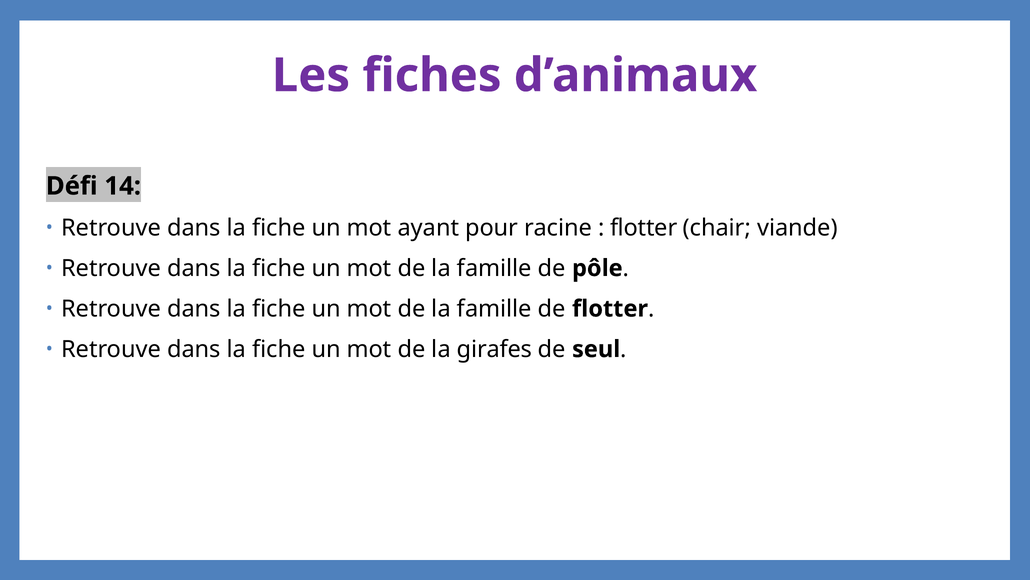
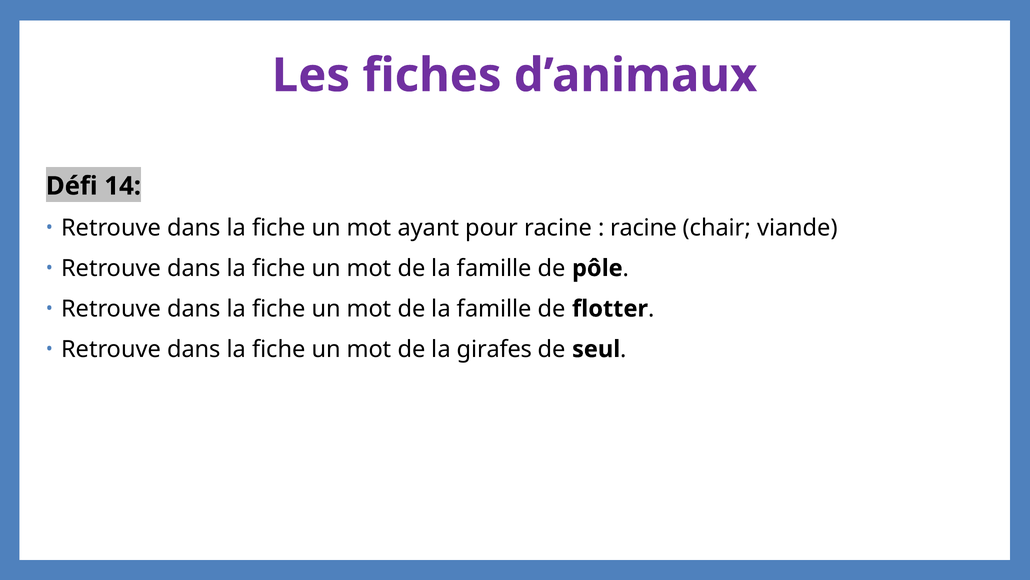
flotter at (644, 228): flotter -> racine
